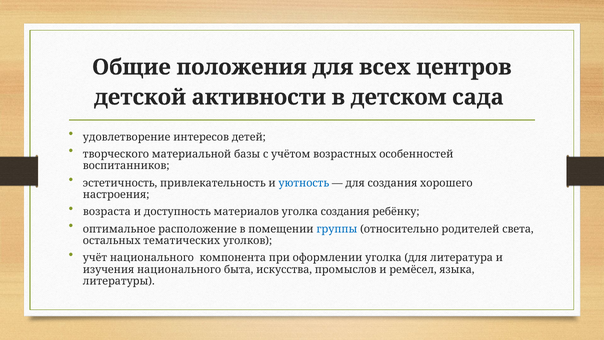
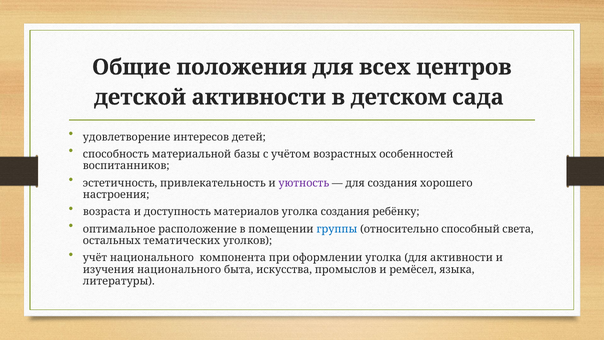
творческого: творческого -> способность
уютность colour: blue -> purple
родителей: родителей -> способный
для литература: литература -> активности
